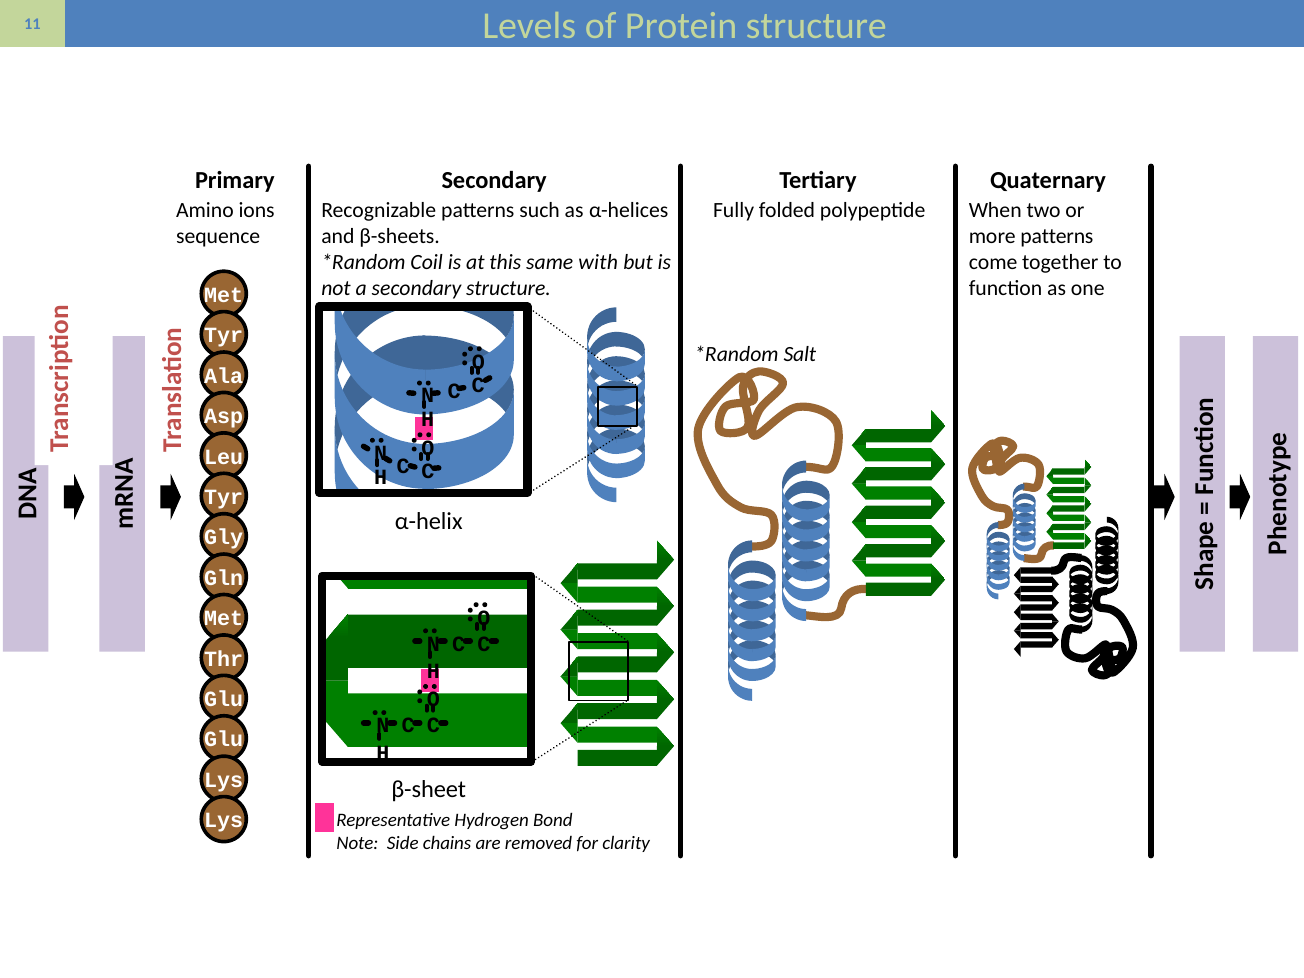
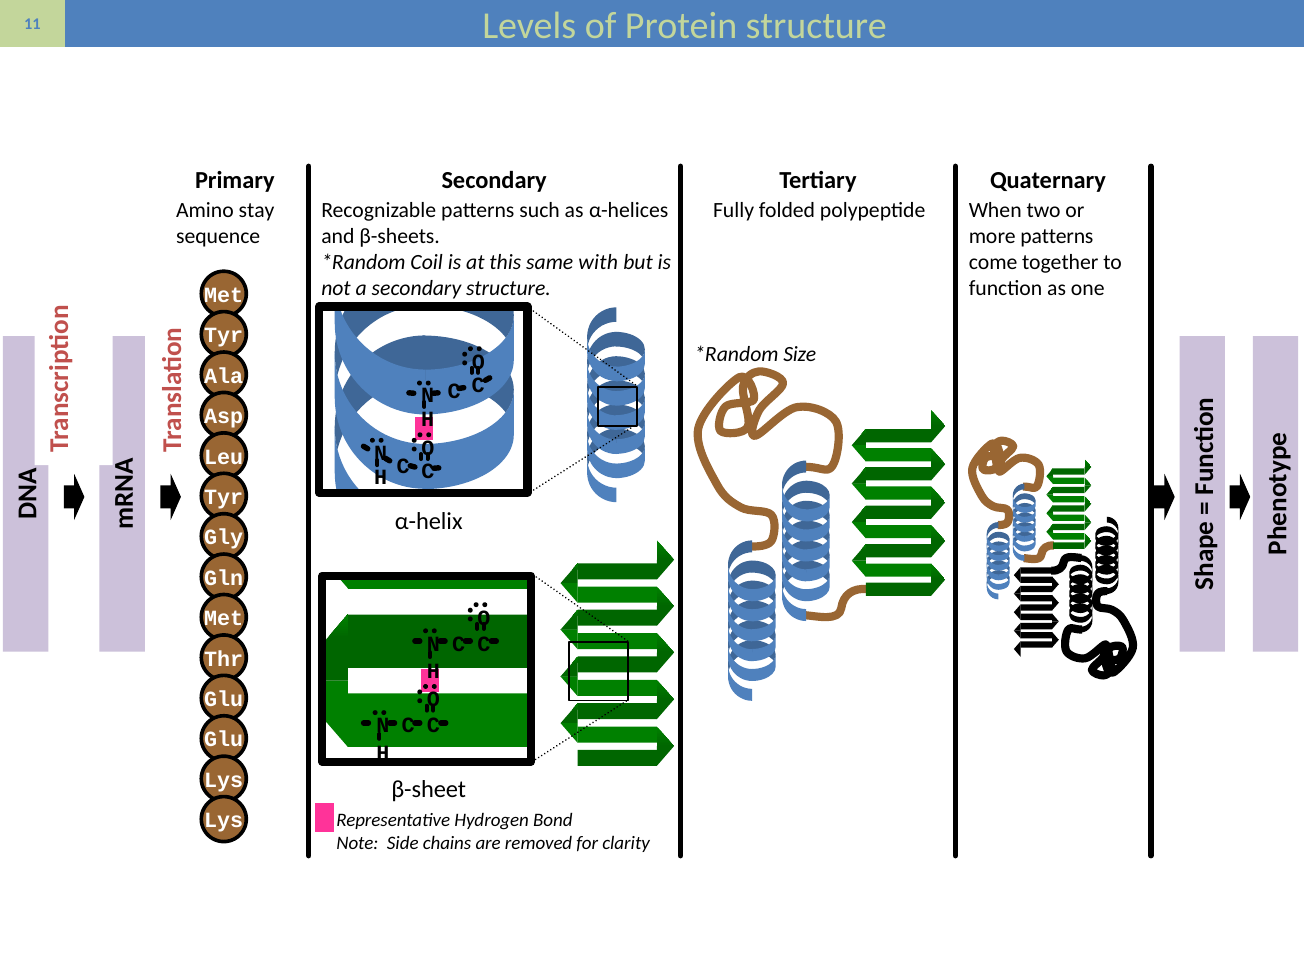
ions: ions -> stay
Salt: Salt -> Size
